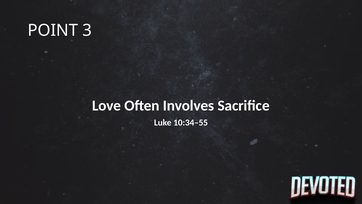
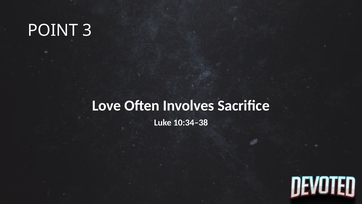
10:34–55: 10:34–55 -> 10:34–38
